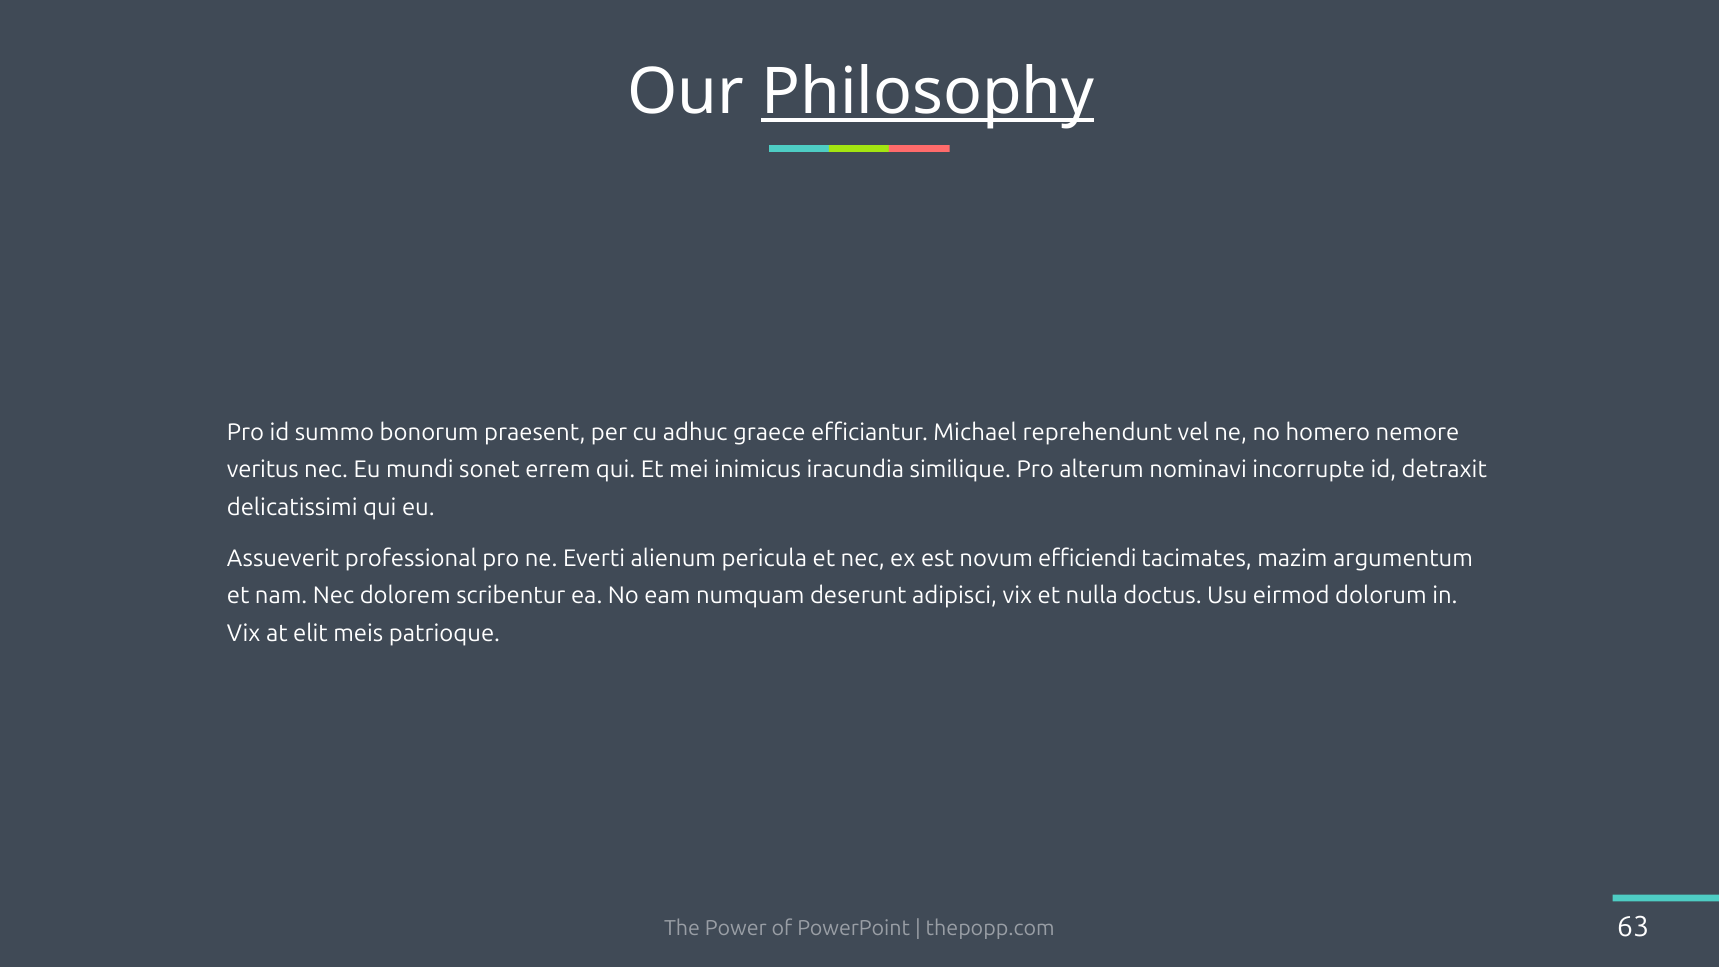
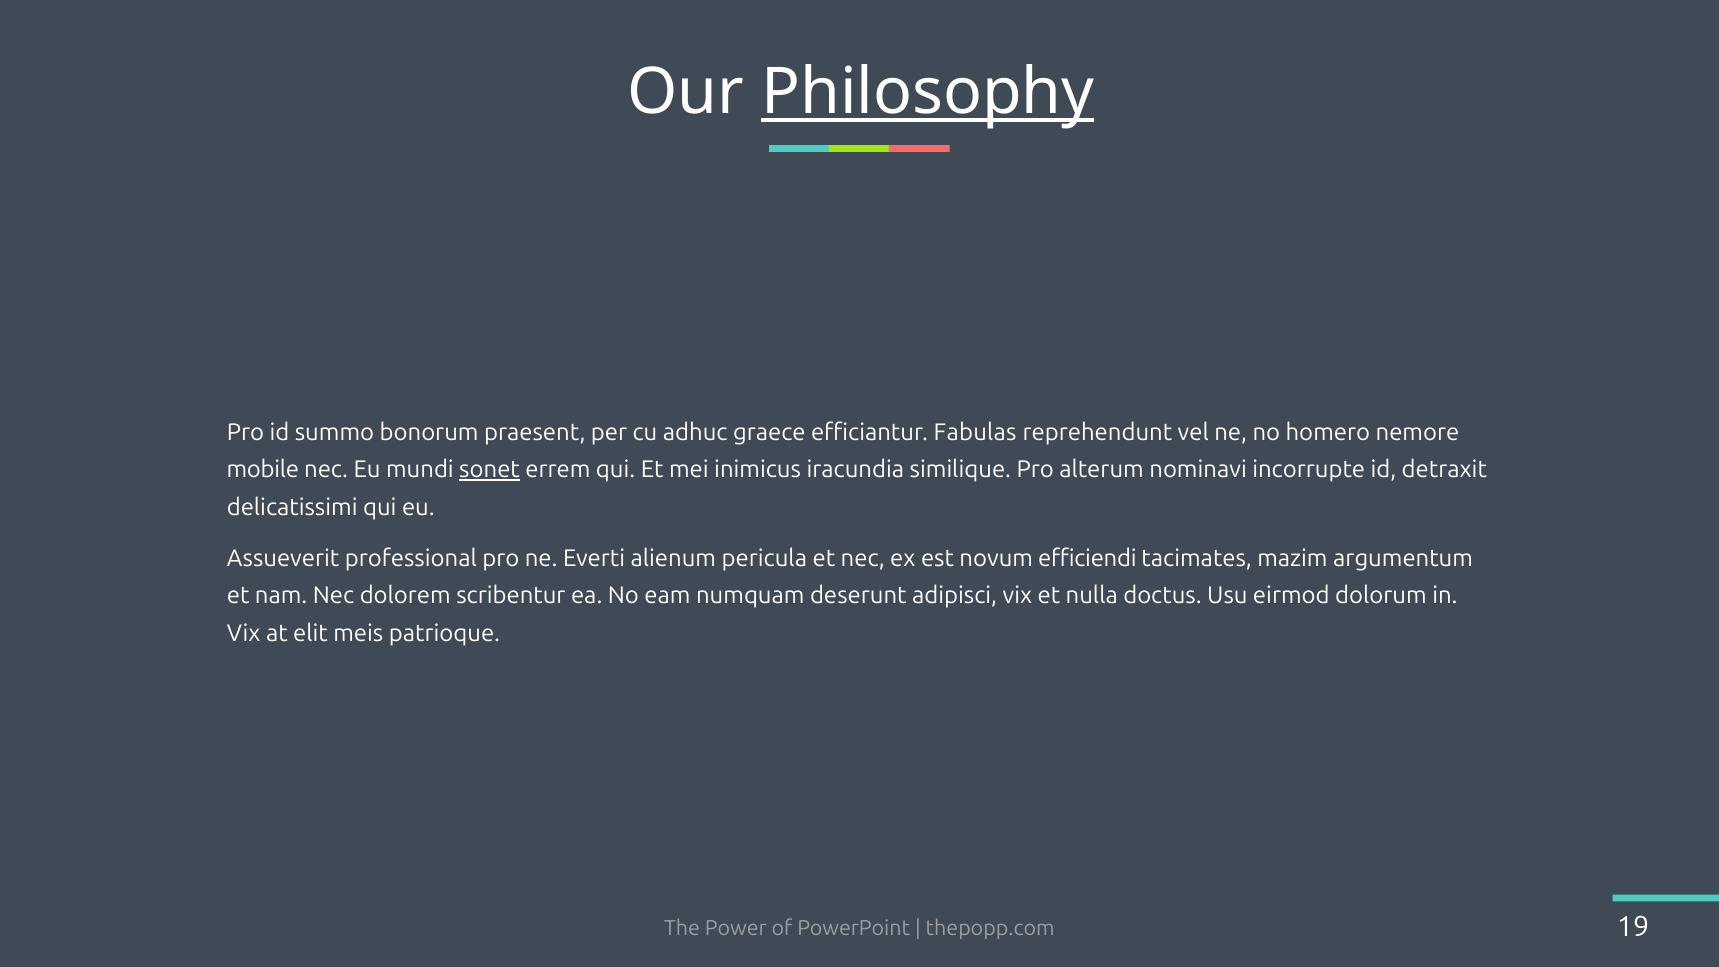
Michael: Michael -> Fabulas
veritus: veritus -> mobile
sonet underline: none -> present
63: 63 -> 19
